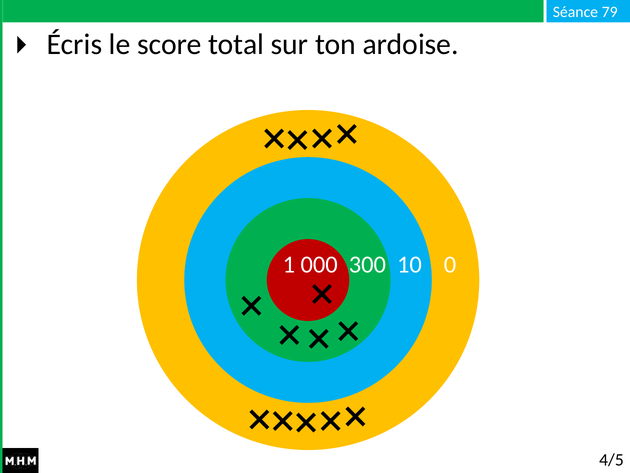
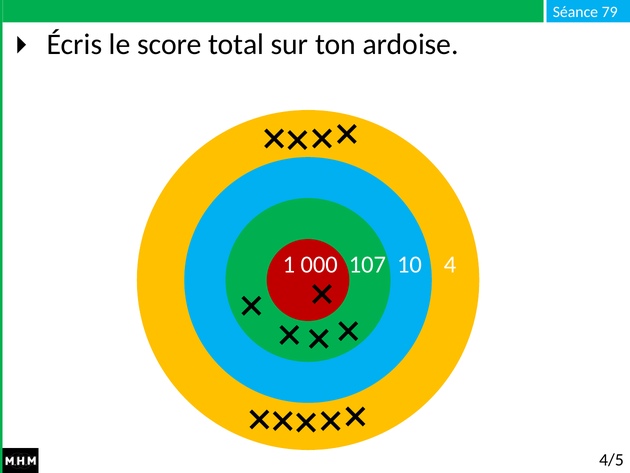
300: 300 -> 107
0: 0 -> 4
